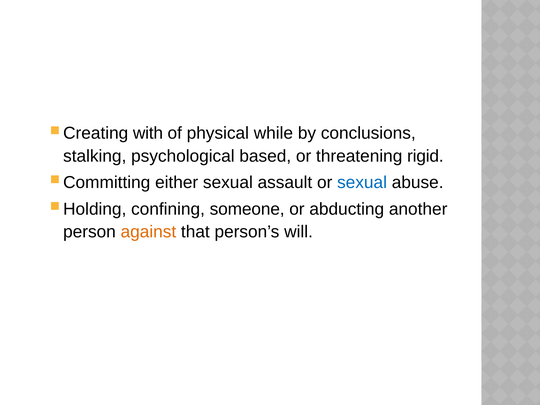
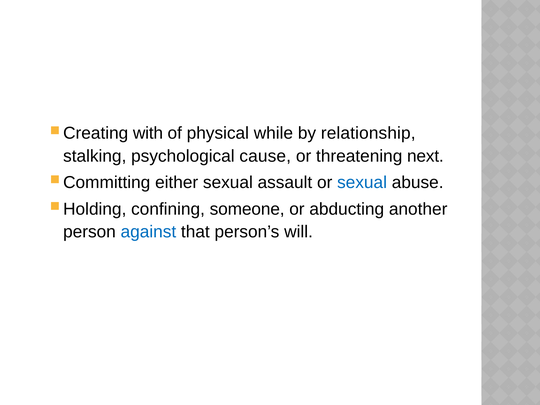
conclusions: conclusions -> relationship
based: based -> cause
rigid: rigid -> next
against colour: orange -> blue
